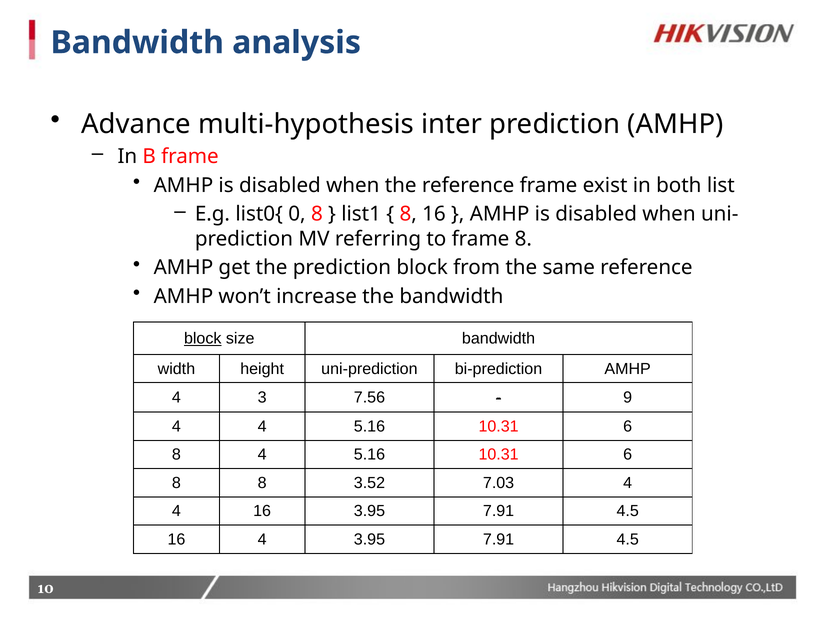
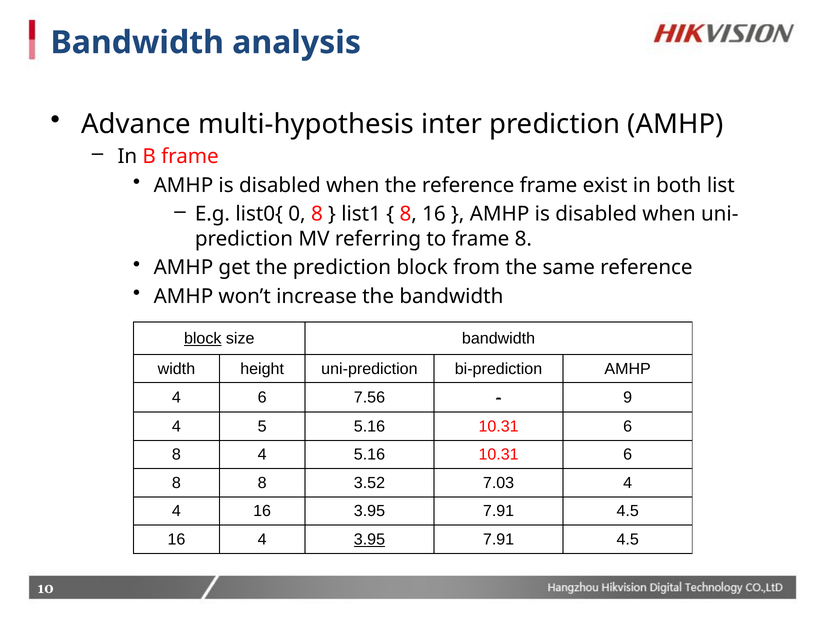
4 3: 3 -> 6
4 at (262, 427): 4 -> 5
3.95 at (369, 540) underline: none -> present
